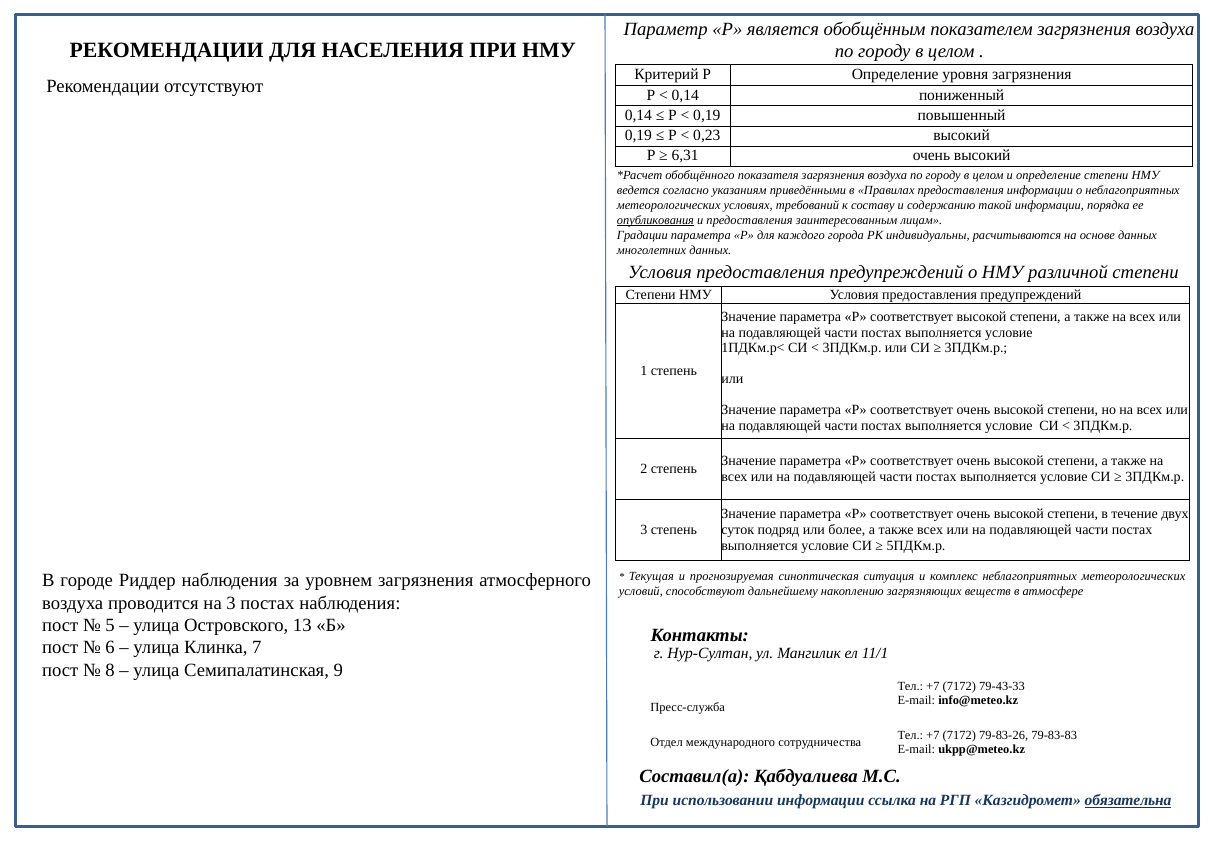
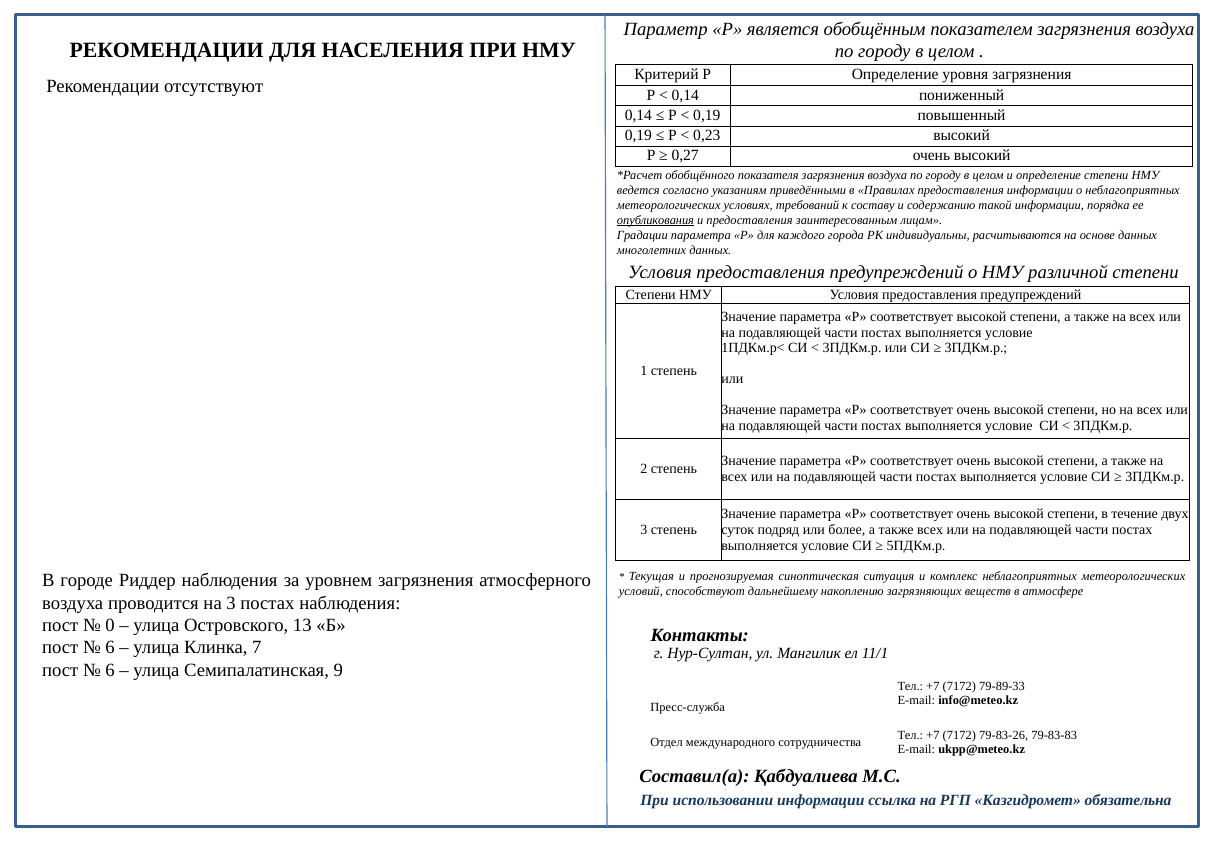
6,31: 6,31 -> 0,27
5: 5 -> 0
8 at (110, 670): 8 -> 6
79-43-33: 79-43-33 -> 79-89-33
обязательна underline: present -> none
